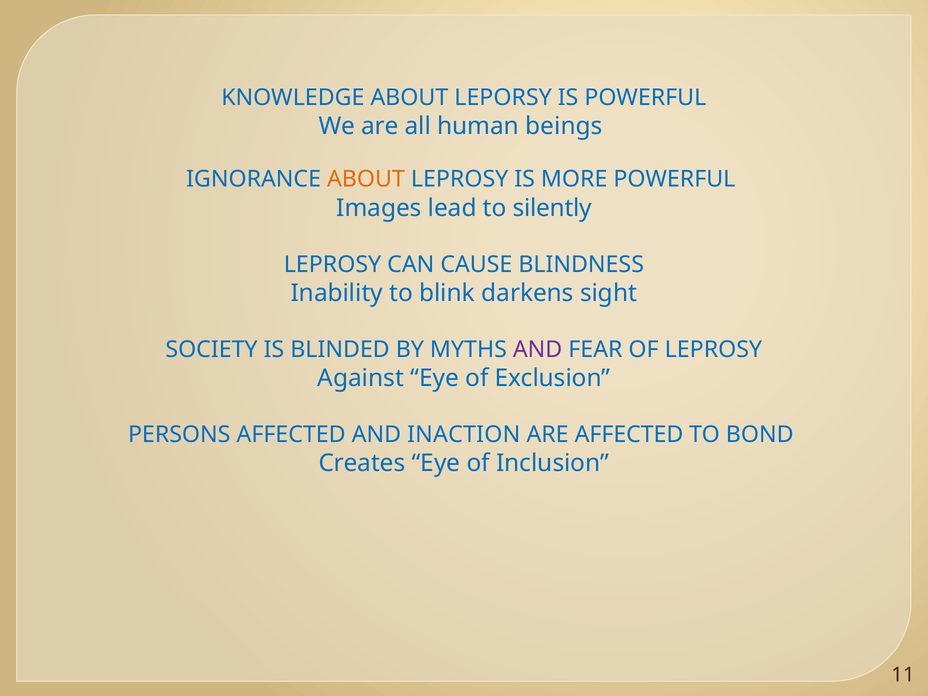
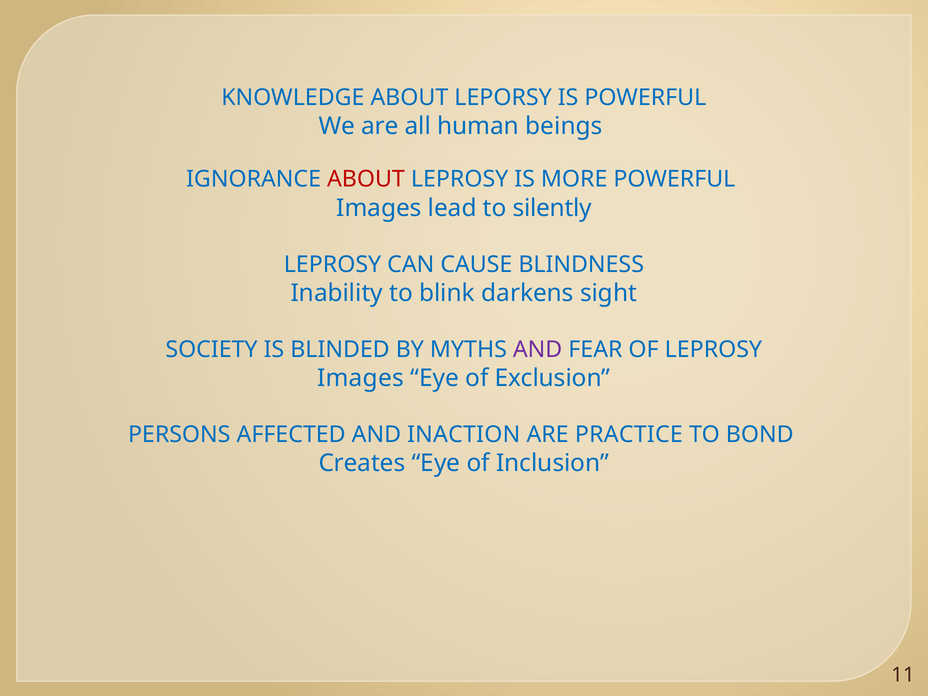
ABOUT at (366, 179) colour: orange -> red
Against at (361, 378): Against -> Images
ARE AFFECTED: AFFECTED -> PRACTICE
